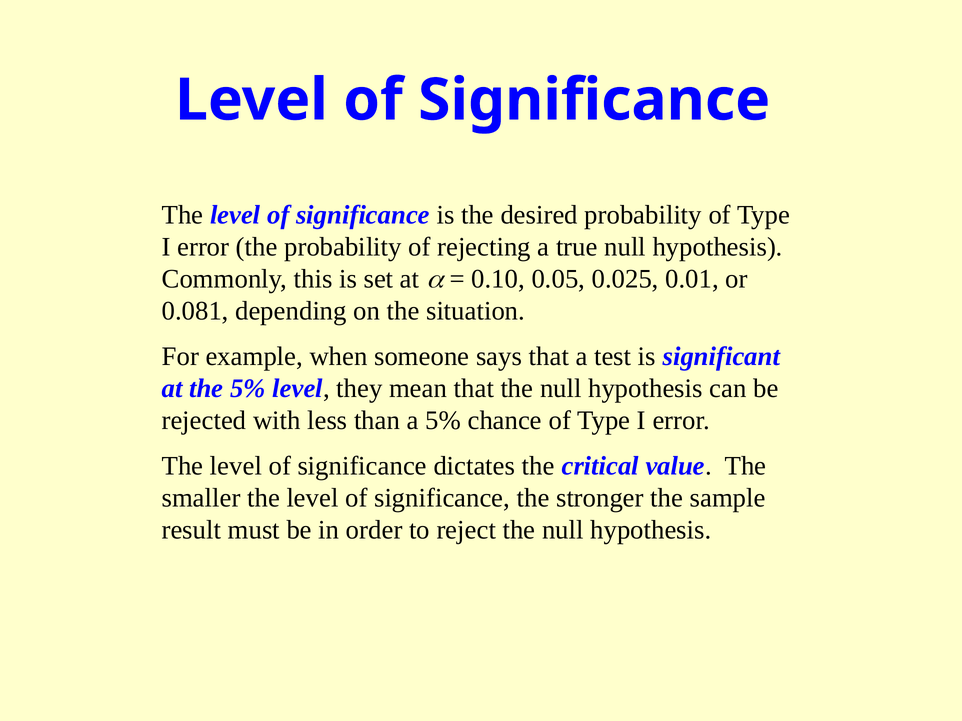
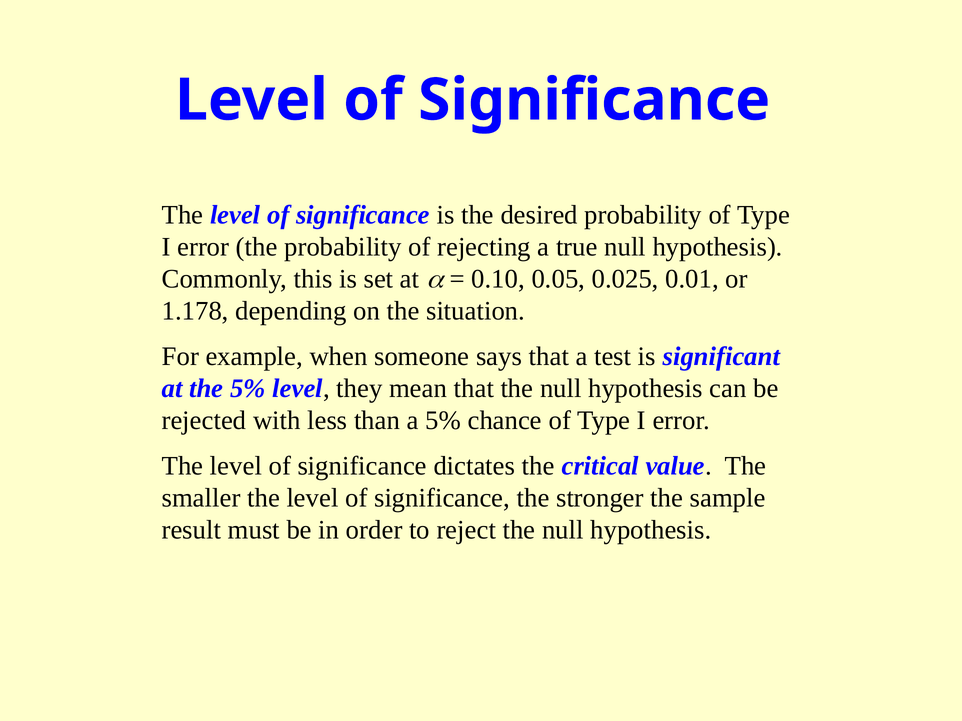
0.081: 0.081 -> 1.178
